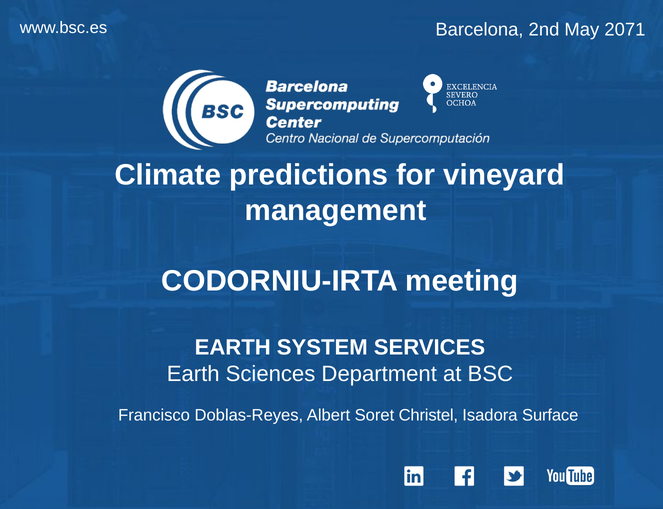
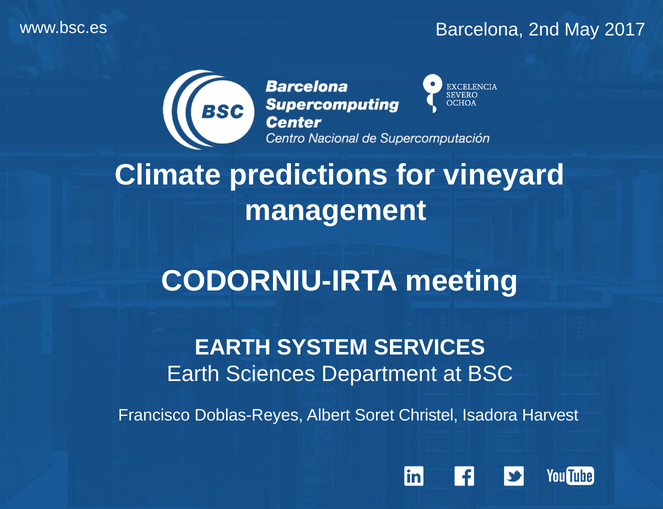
2071: 2071 -> 2017
Surface: Surface -> Harvest
